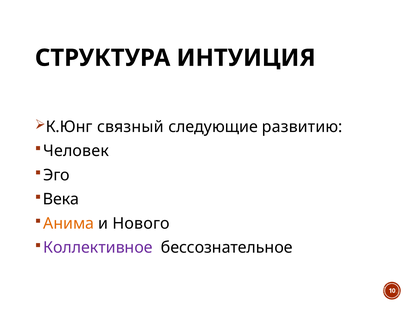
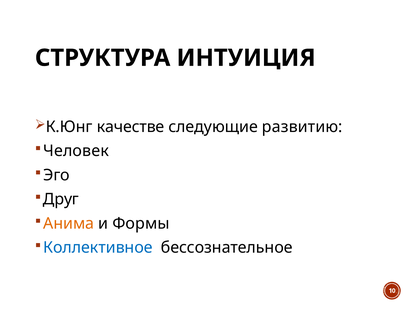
связный: связный -> качестве
Века: Века -> Друг
Нового: Нового -> Формы
Коллективное colour: purple -> blue
